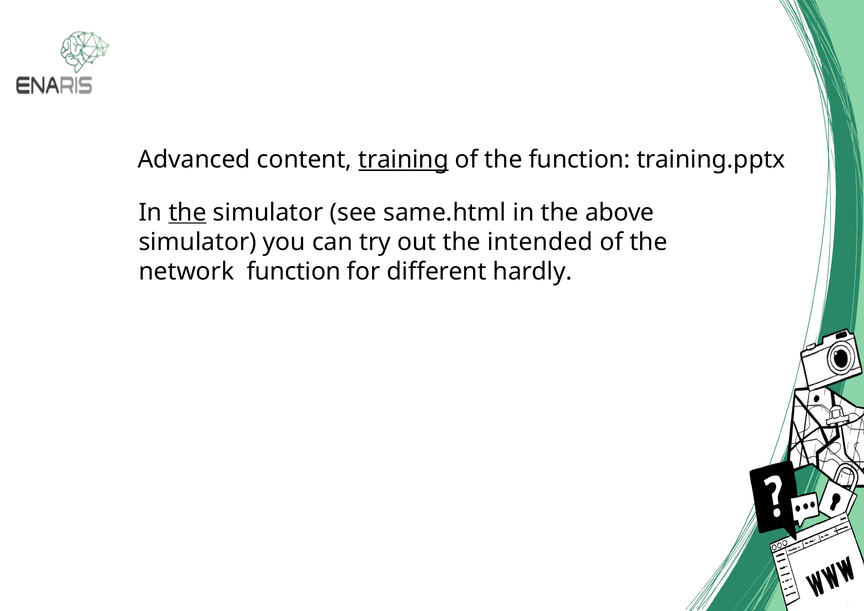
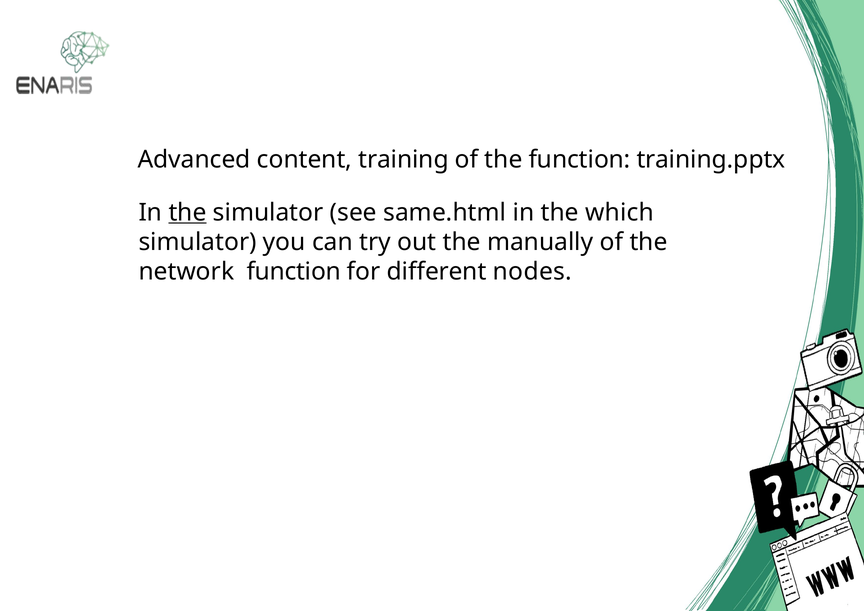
training underline: present -> none
above: above -> which
intended: intended -> manually
hardly: hardly -> nodes
